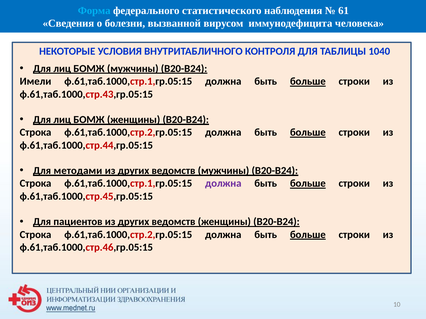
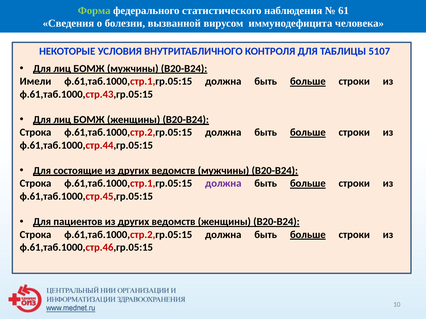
Форма colour: light blue -> light green
1040: 1040 -> 5107
методами: методами -> состоящие
